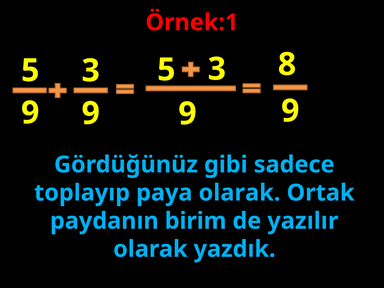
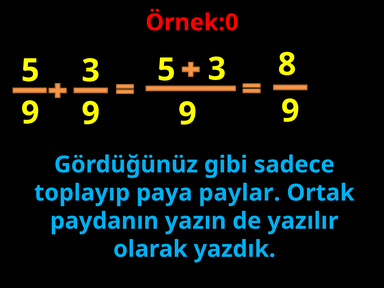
Örnek:1: Örnek:1 -> Örnek:0
paya olarak: olarak -> paylar
birim: birim -> yazın
